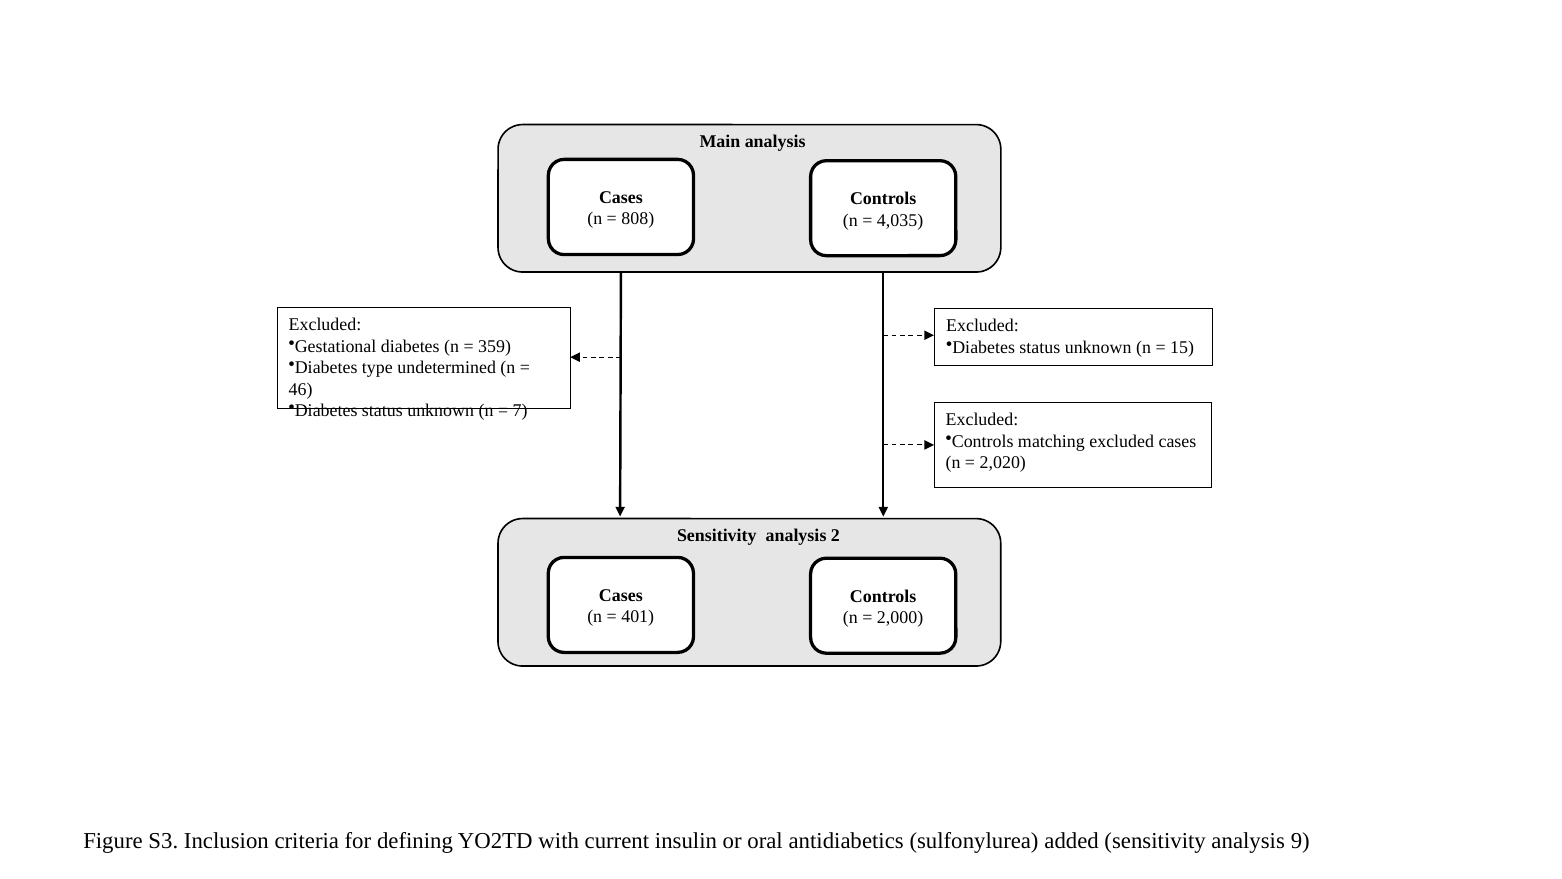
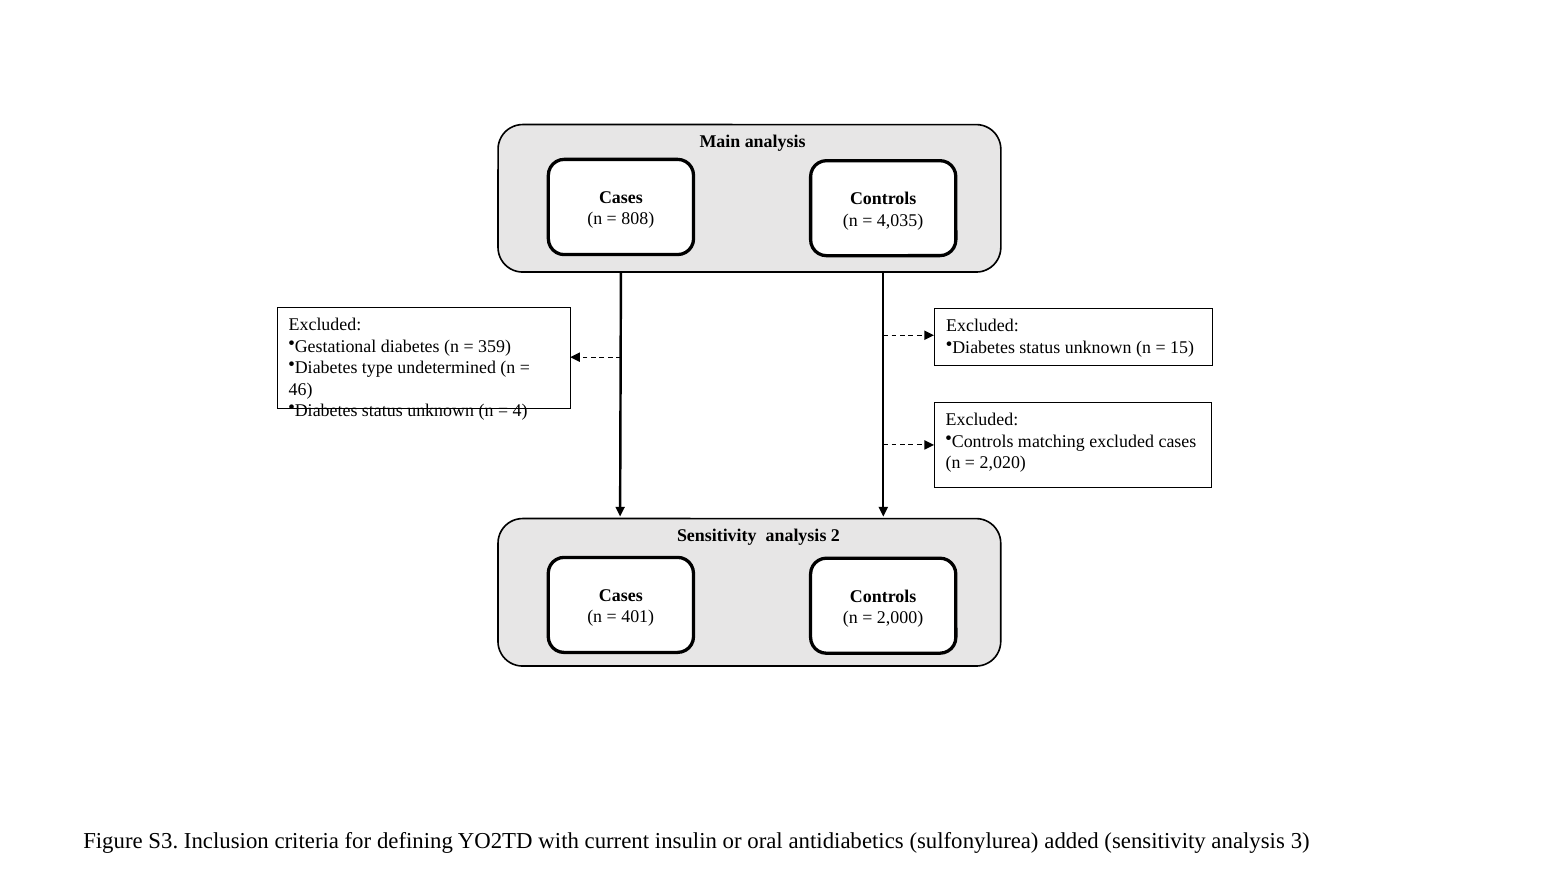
7: 7 -> 4
9: 9 -> 3
